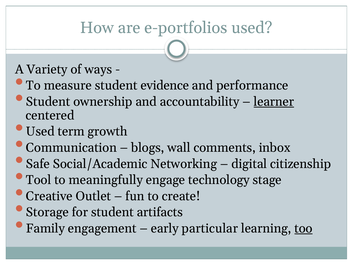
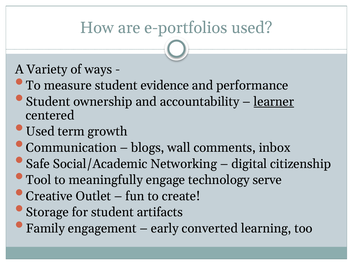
stage: stage -> serve
particular: particular -> converted
too underline: present -> none
